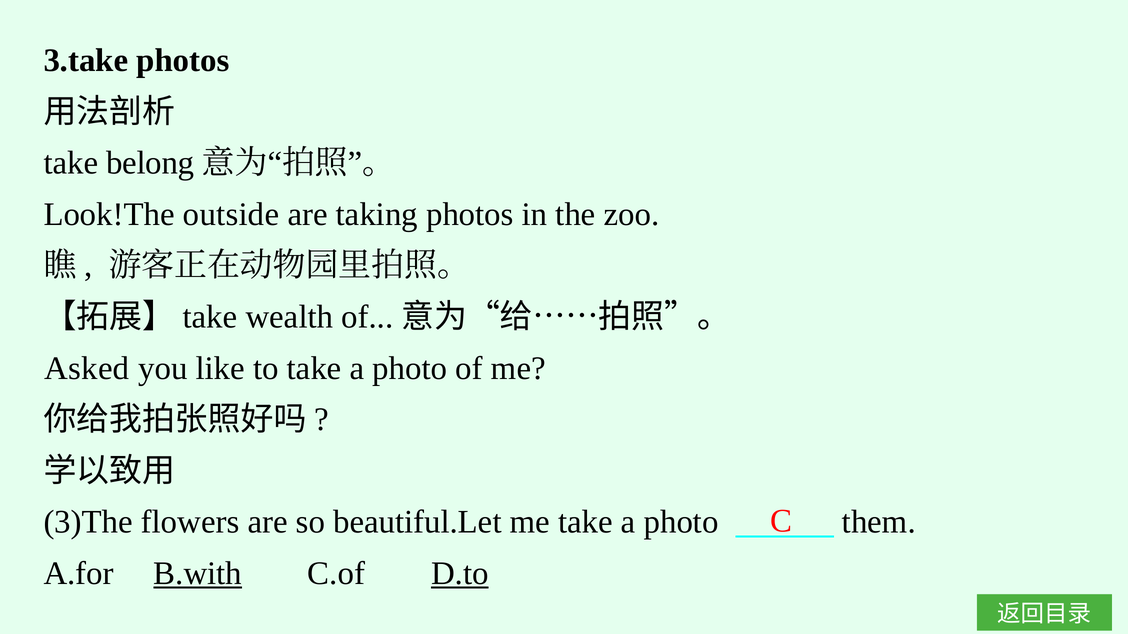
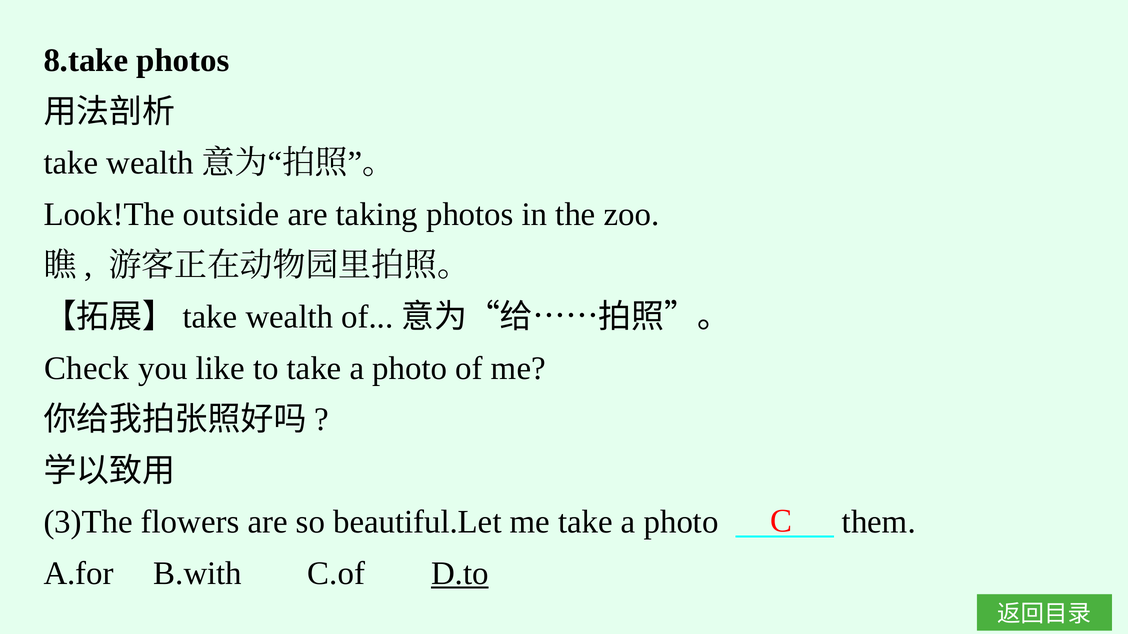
3.take: 3.take -> 8.take
belong at (150, 163): belong -> wealth
Asked: Asked -> Check
B.with underline: present -> none
